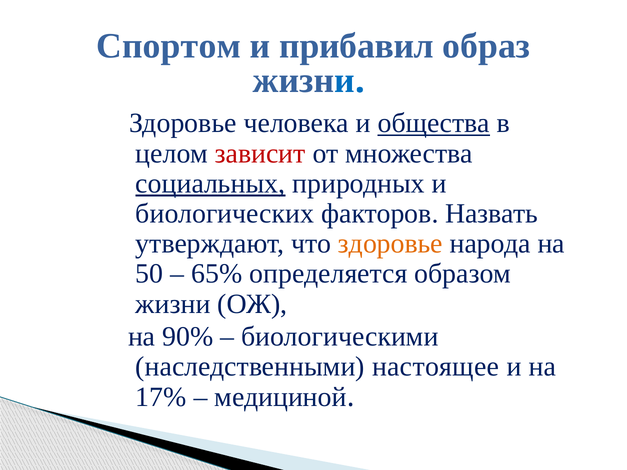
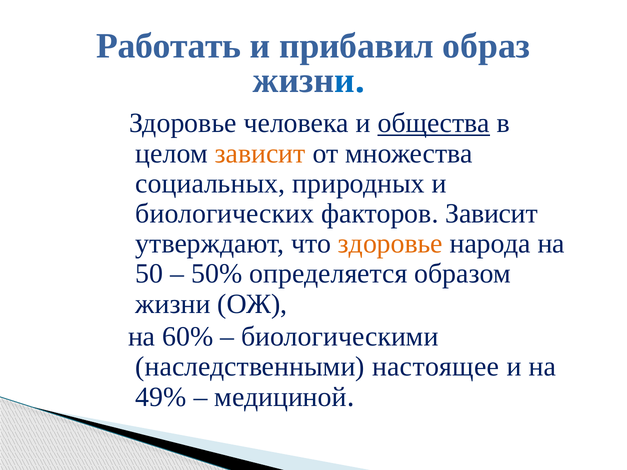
Спортом: Спортом -> Работать
зависит at (260, 153) colour: red -> orange
социальных underline: present -> none
факторов Назвать: Назвать -> Зависит
65%: 65% -> 50%
90%: 90% -> 60%
17%: 17% -> 49%
